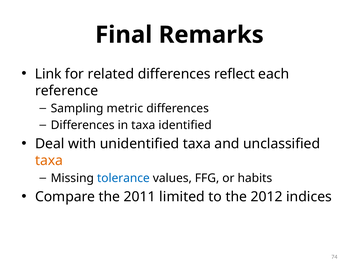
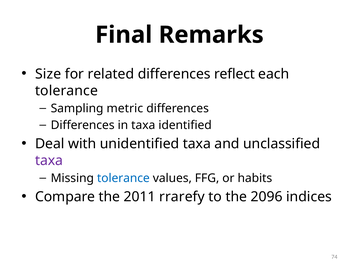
Link: Link -> Size
reference at (67, 91): reference -> tolerance
taxa at (49, 161) colour: orange -> purple
limited: limited -> rrarefy
2012: 2012 -> 2096
